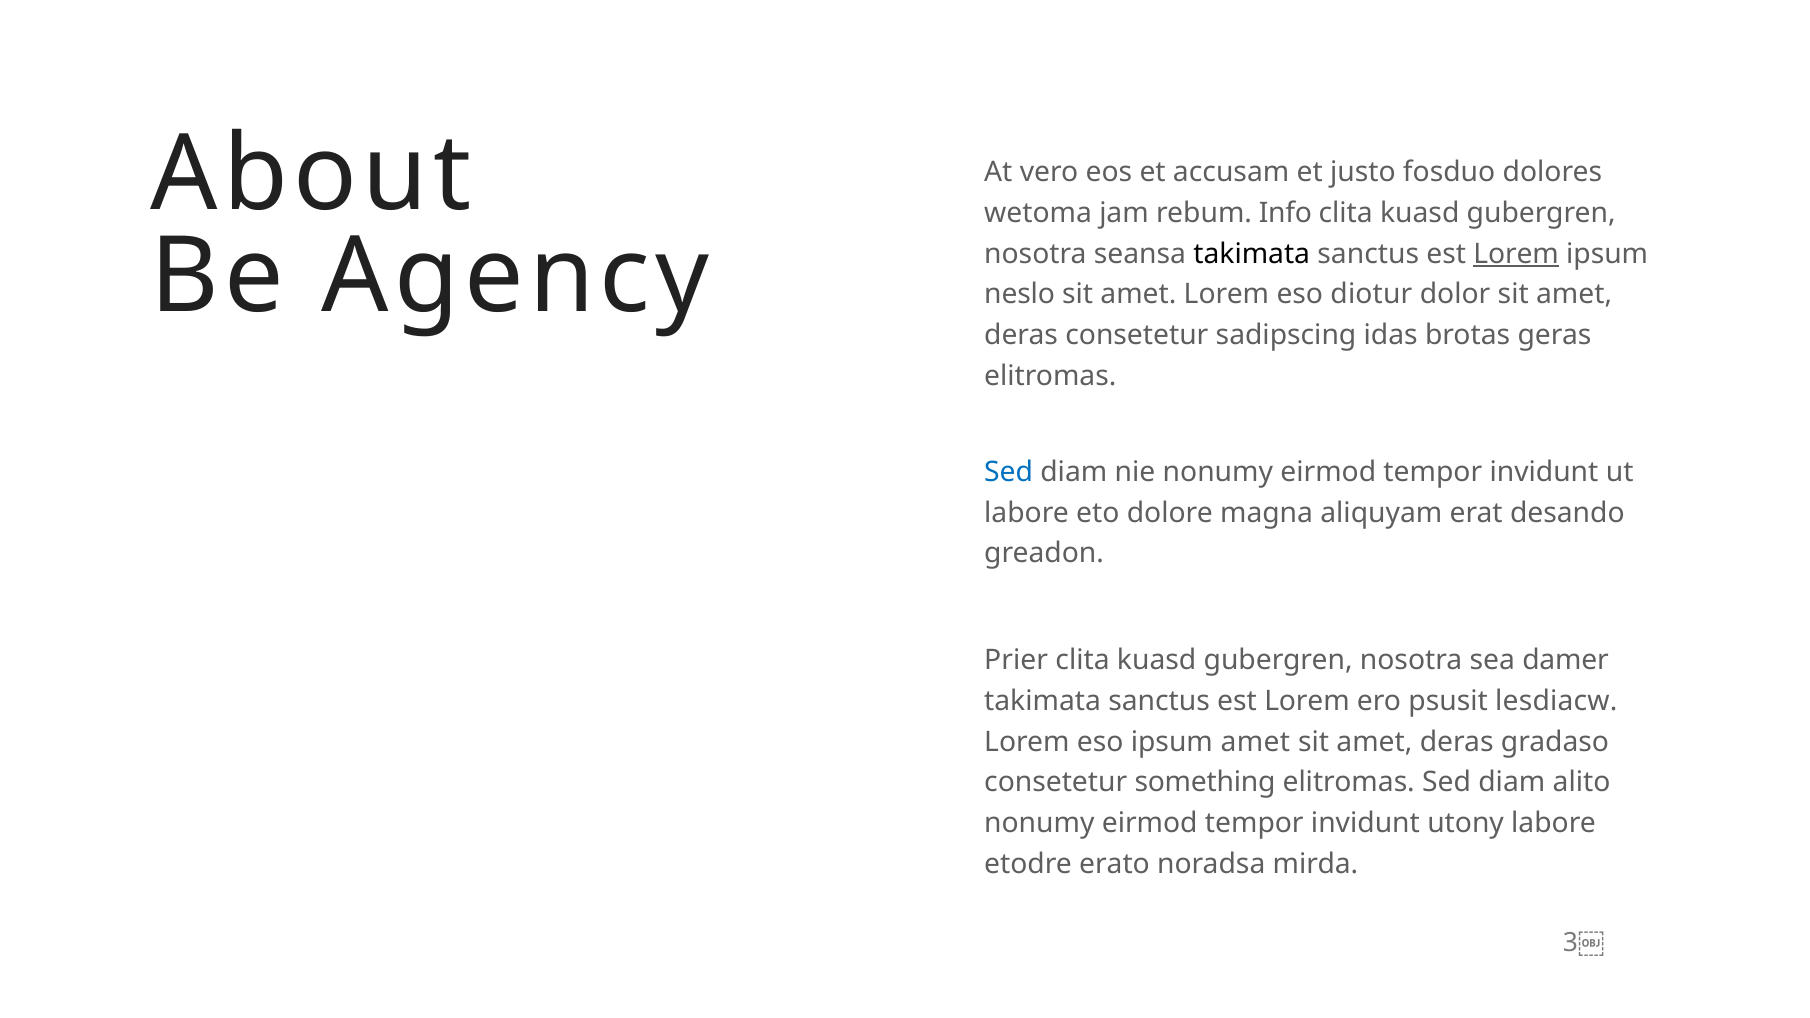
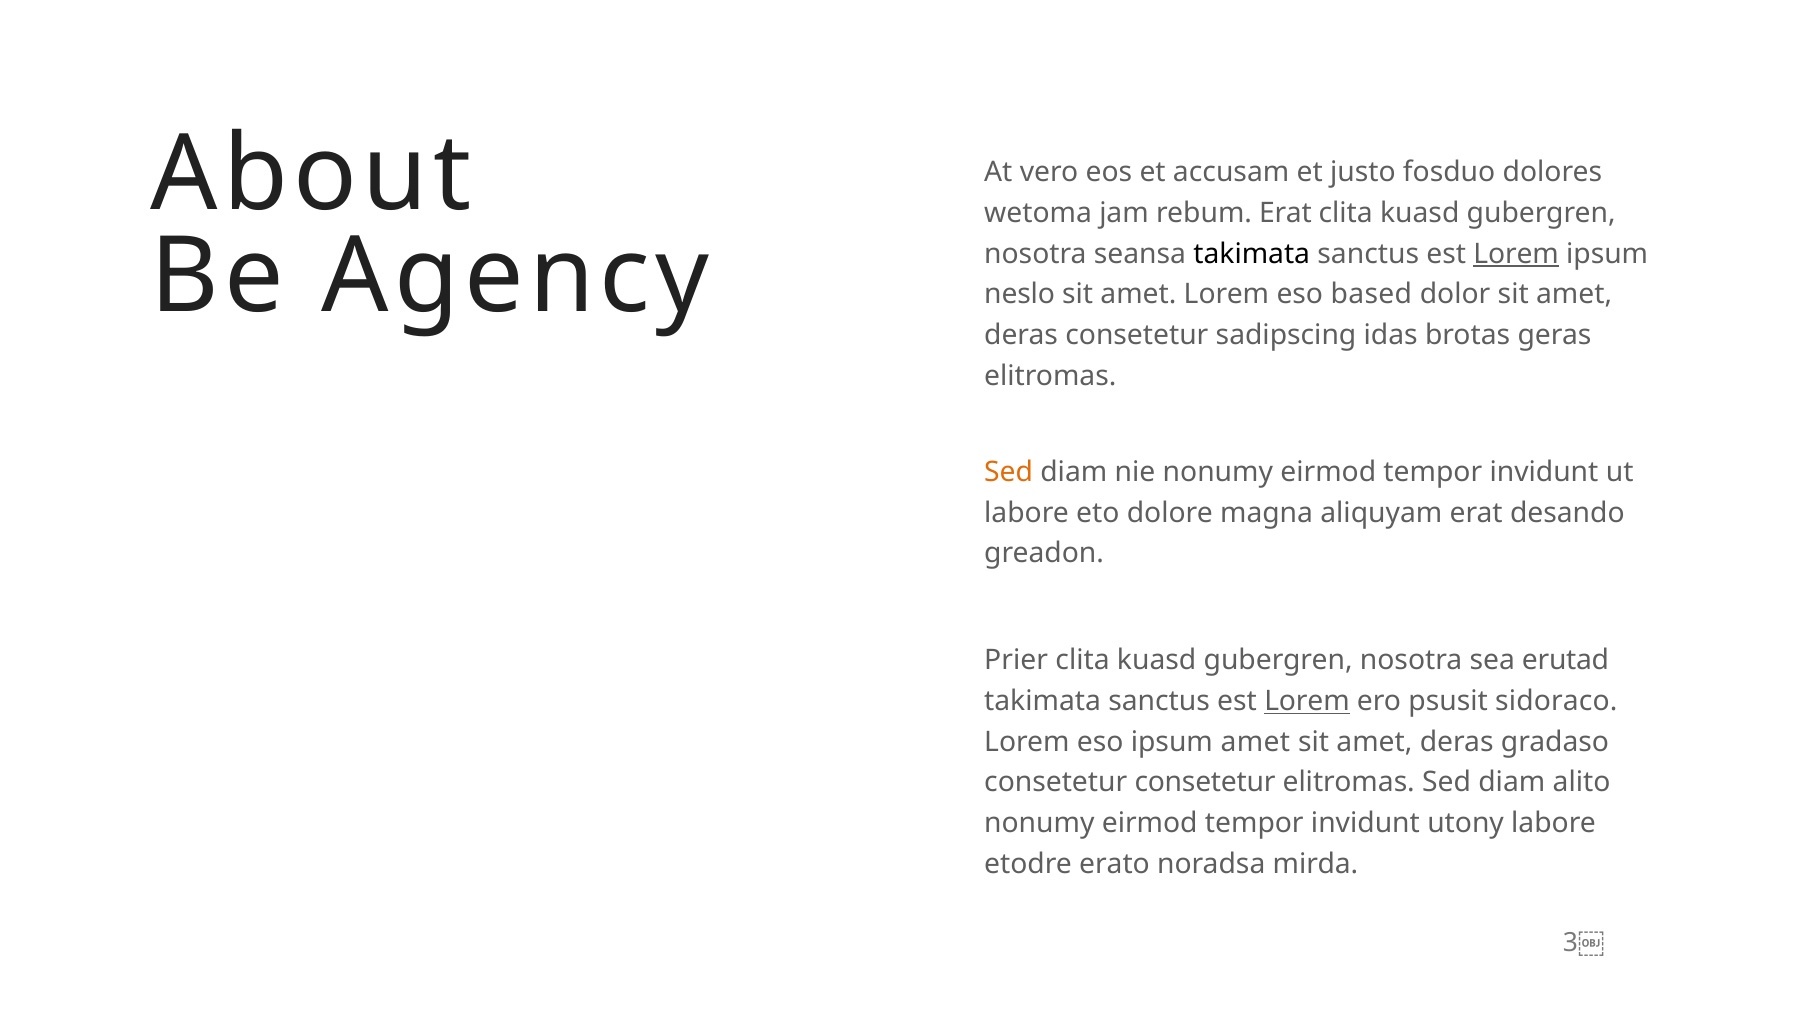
rebum Info: Info -> Erat
diotur: diotur -> based
Sed at (1009, 472) colour: blue -> orange
damer: damer -> erutad
Lorem at (1307, 701) underline: none -> present
lesdiacw: lesdiacw -> sidoraco
consetetur something: something -> consetetur
